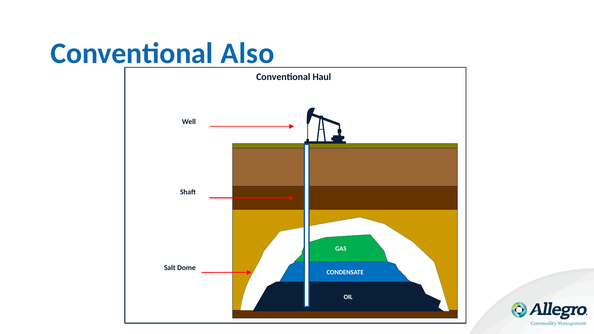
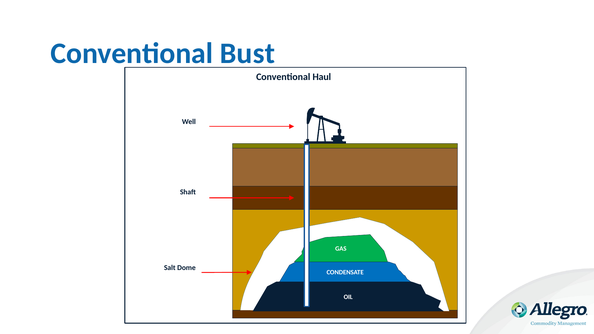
Also: Also -> Bust
